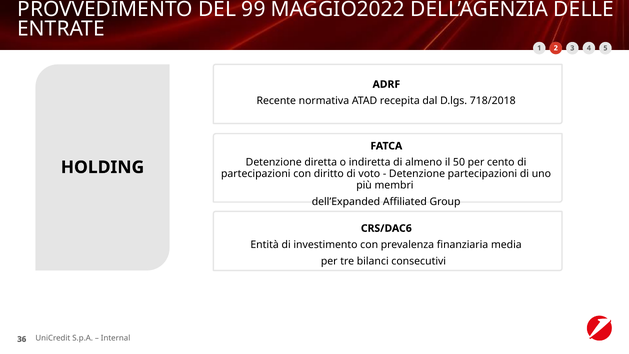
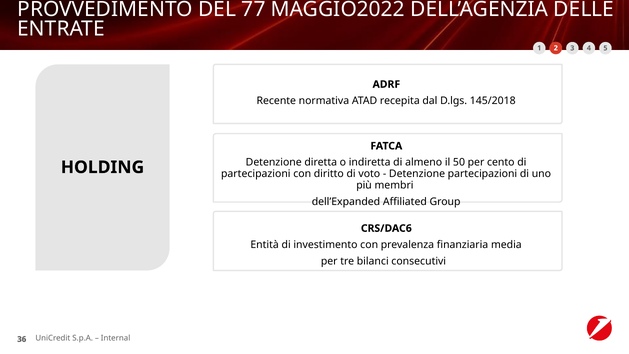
99: 99 -> 77
718/2018: 718/2018 -> 145/2018
